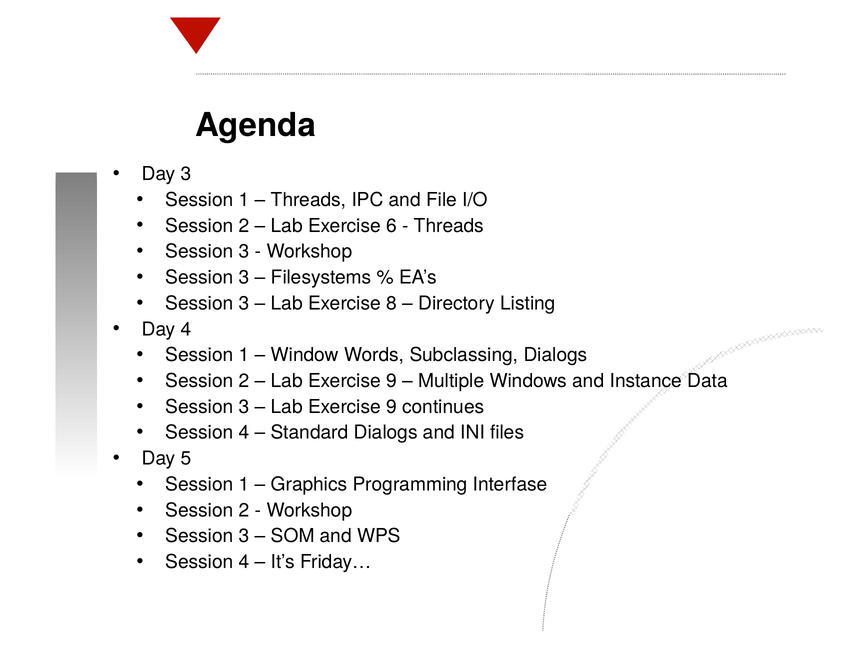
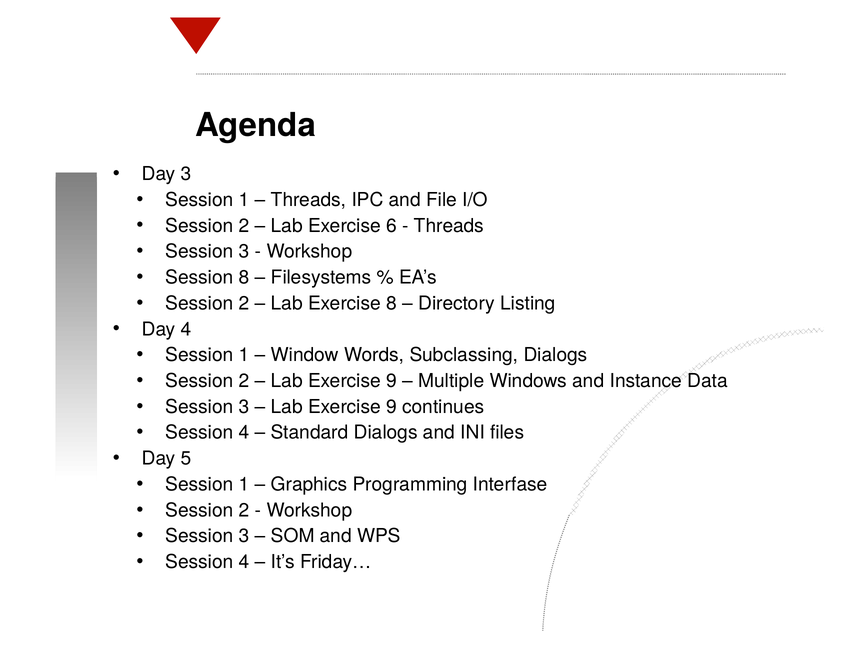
3 at (244, 278): 3 -> 8
3 at (244, 304): 3 -> 2
